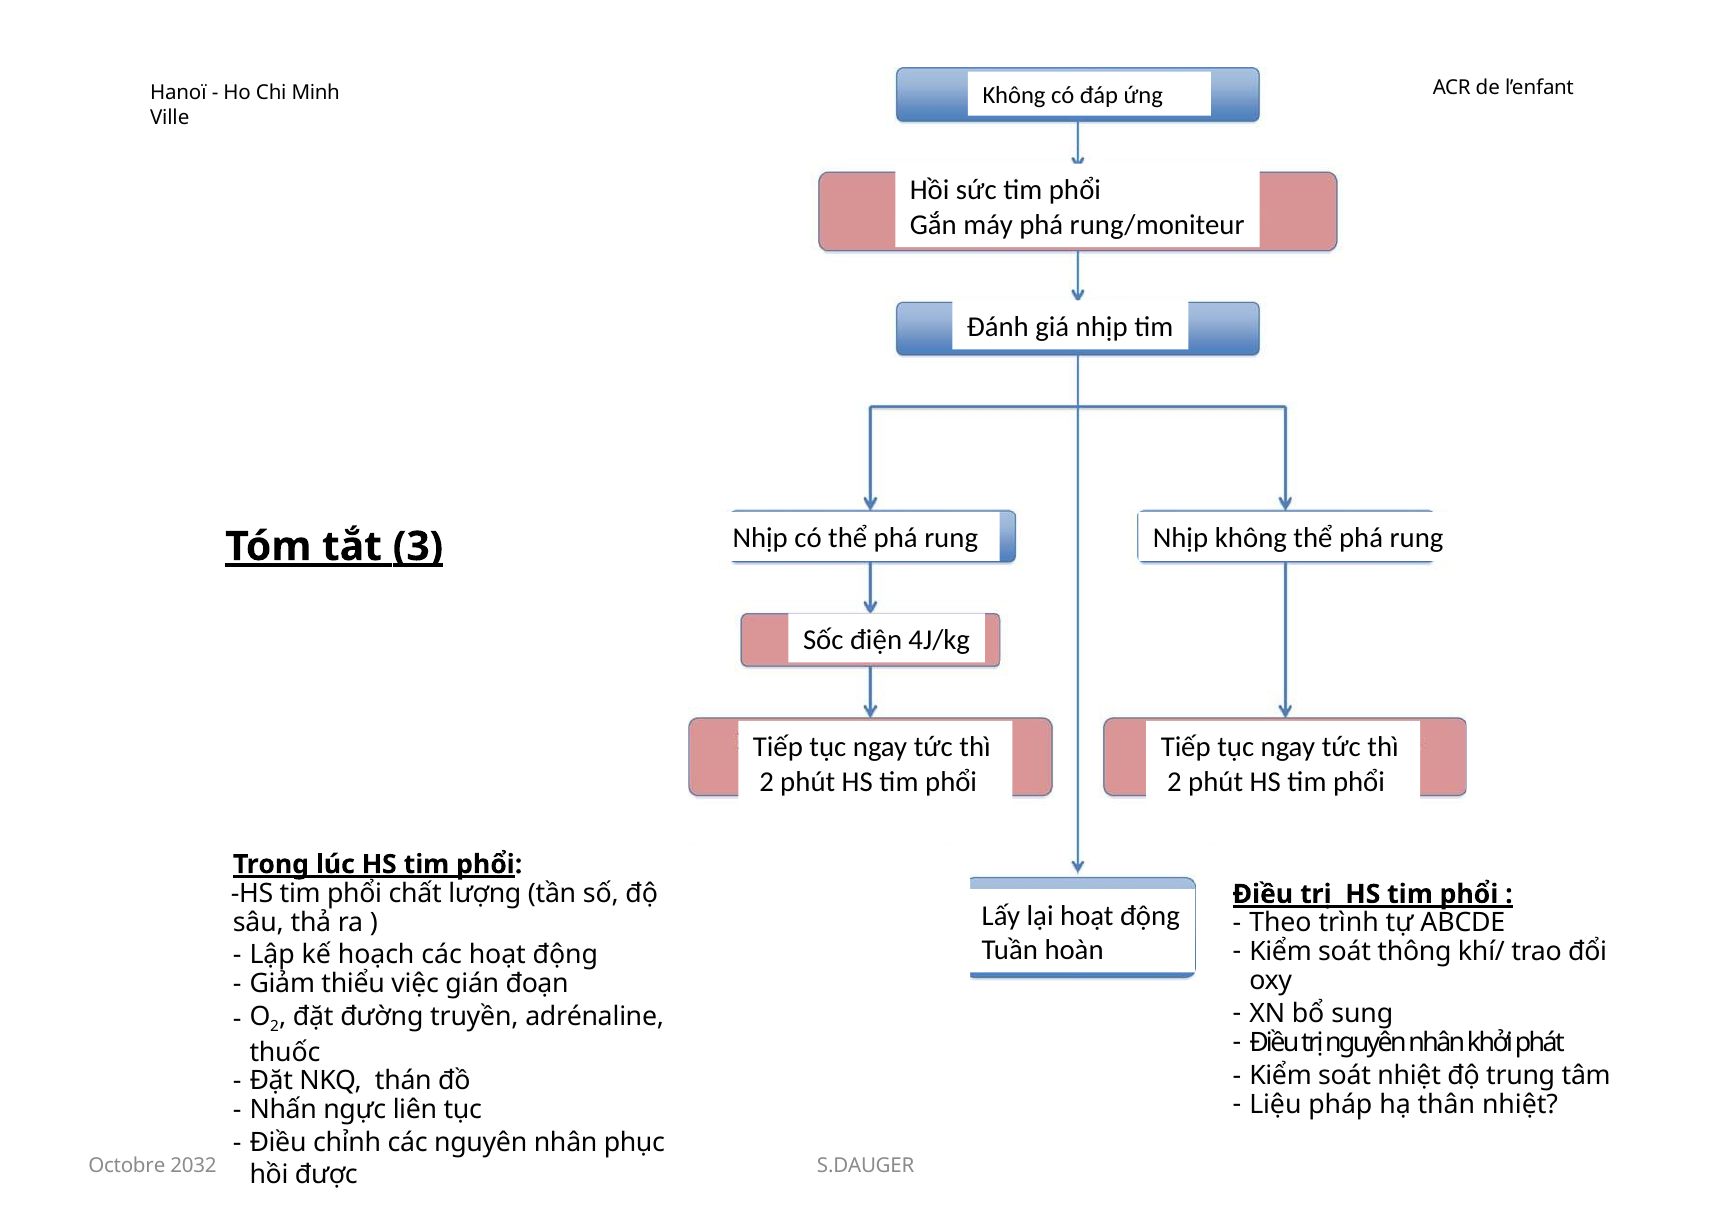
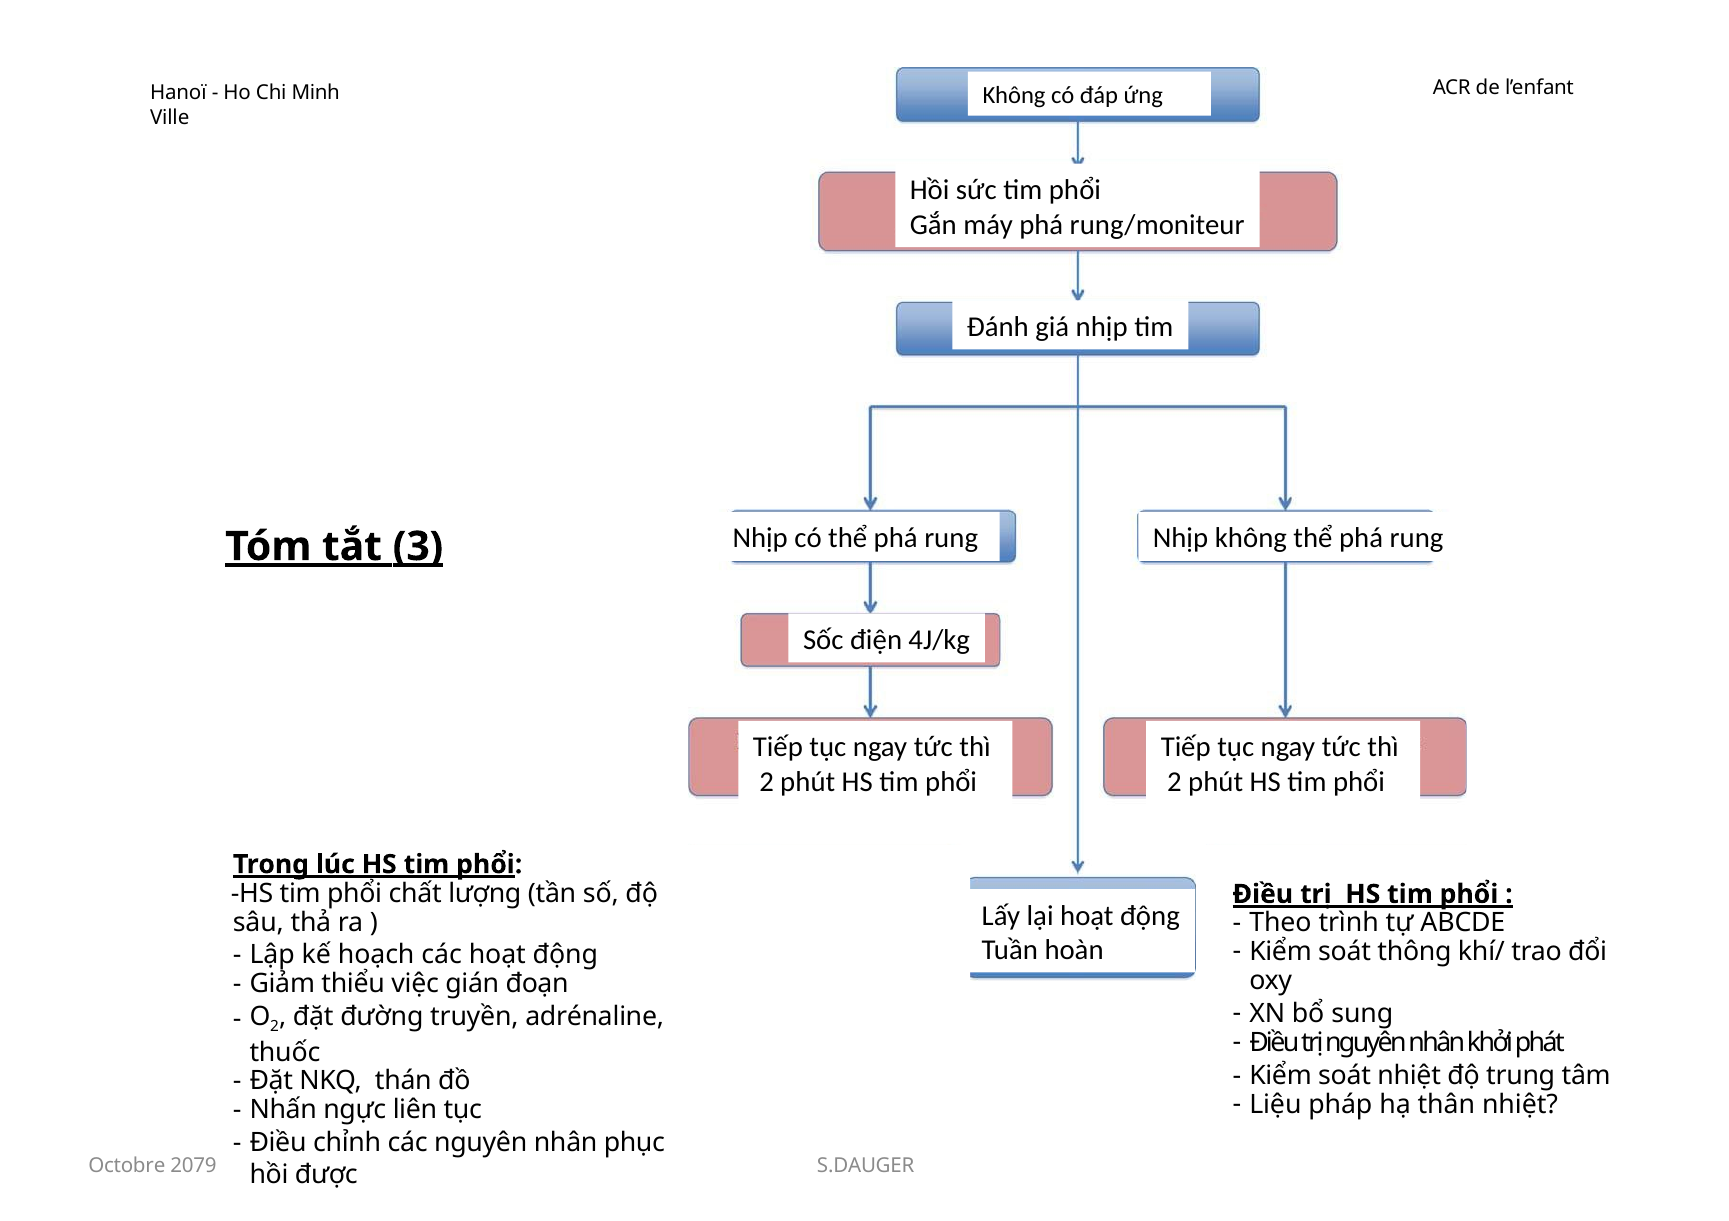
2032: 2032 -> 2079
